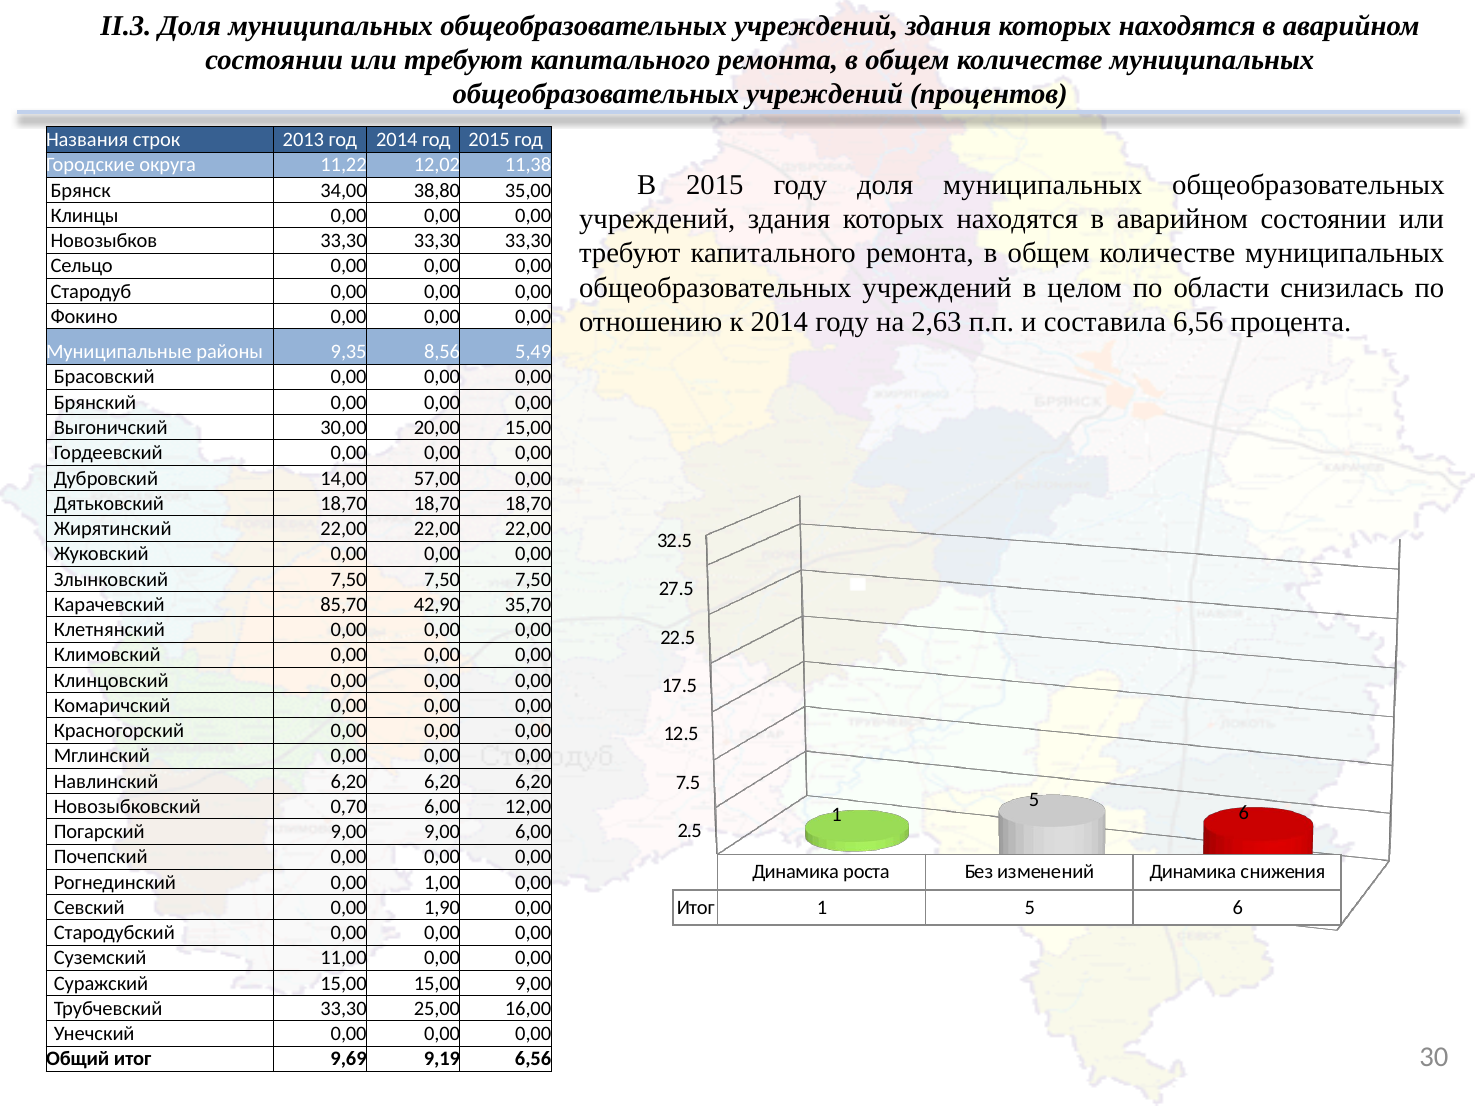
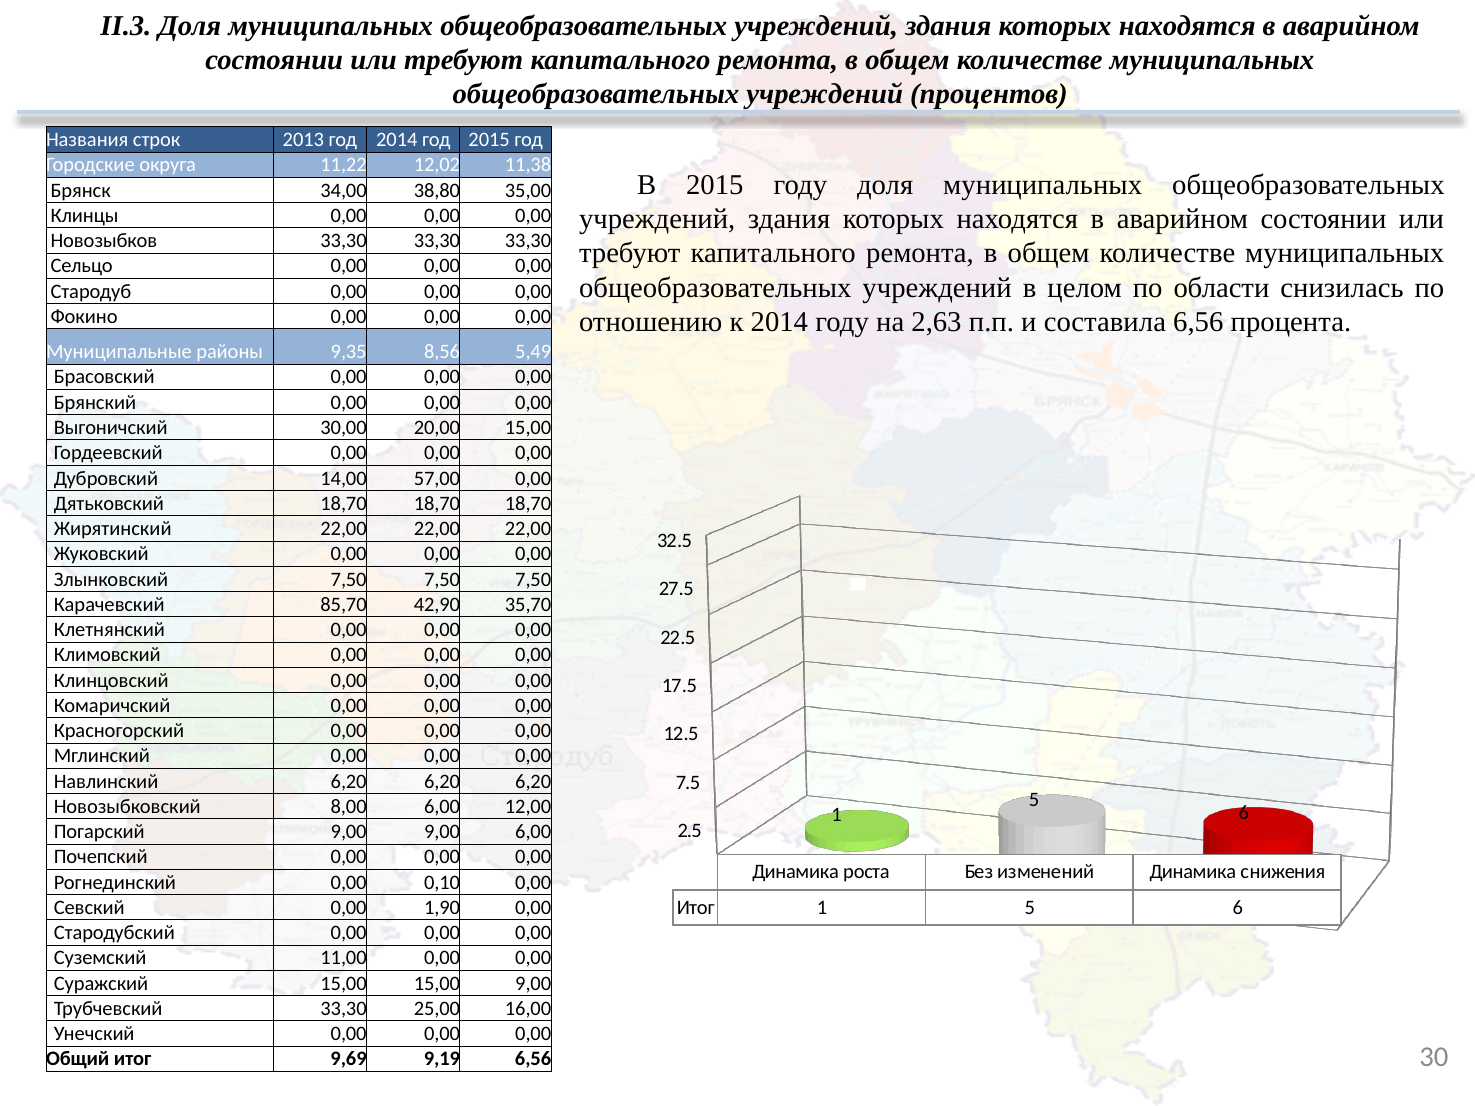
0,70: 0,70 -> 8,00
1,00: 1,00 -> 0,10
